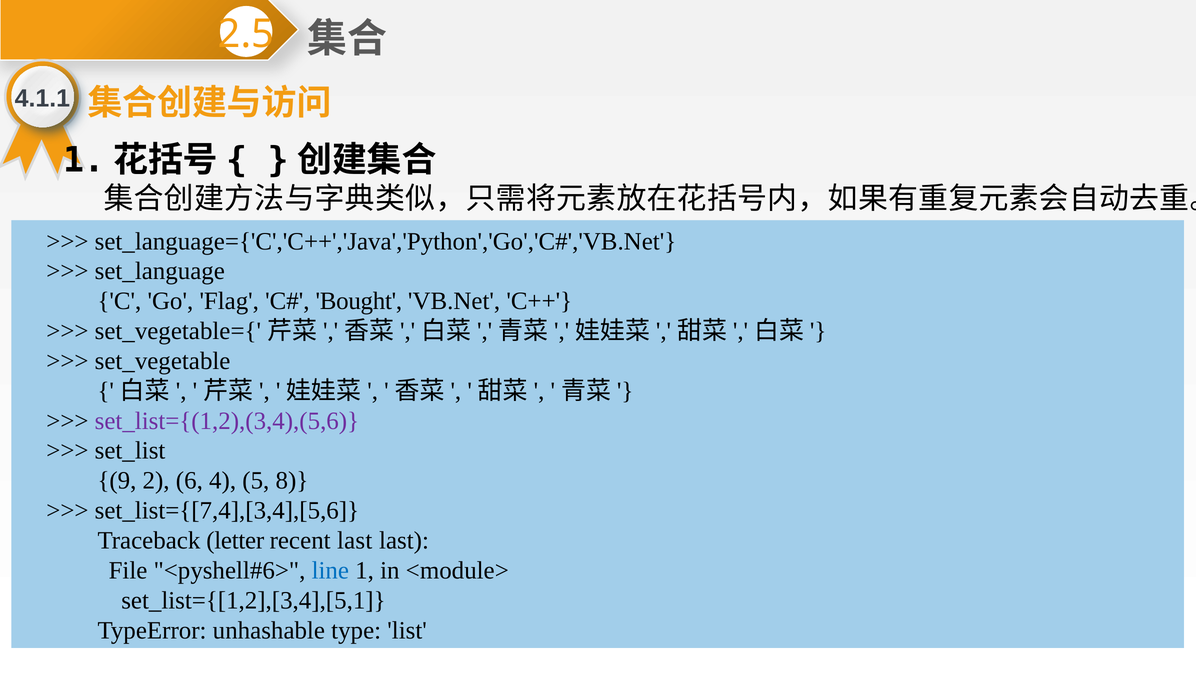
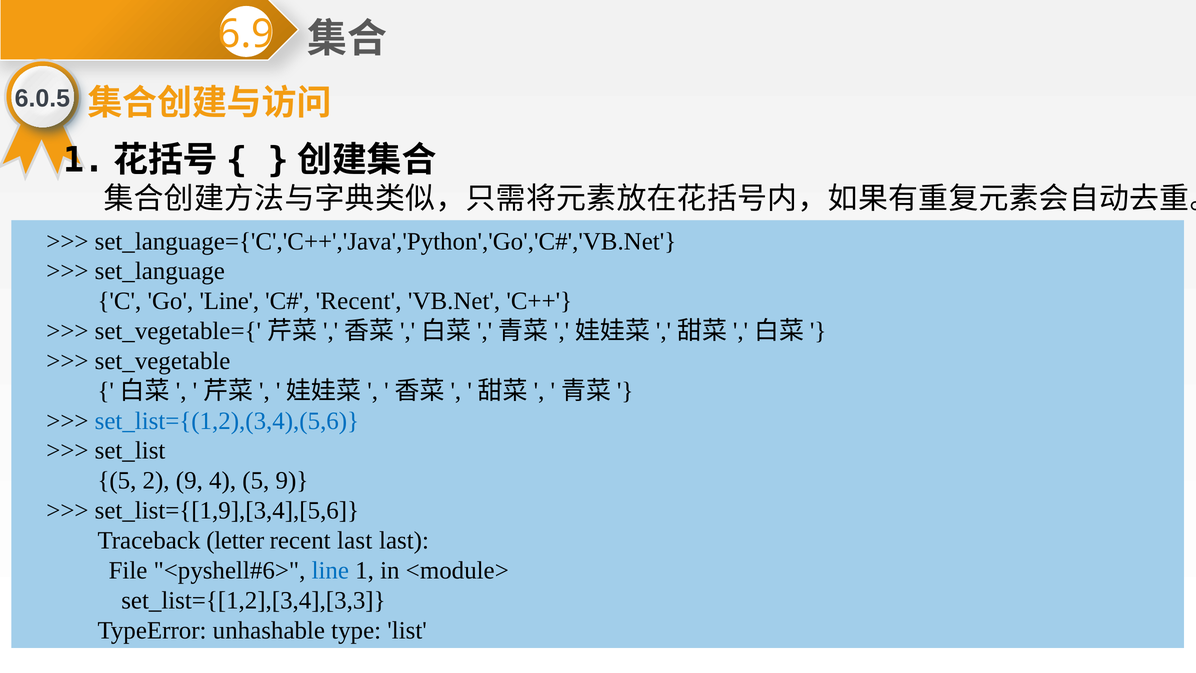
2.5: 2.5 -> 6.9
4.1.1: 4.1.1 -> 6.0.5
Go Flag: Flag -> Line
Bought at (359, 301): Bought -> Recent
set_list={(1,2),(3,4),(5,6 colour: purple -> blue
9 at (117, 480): 9 -> 5
2 6: 6 -> 9
5 8: 8 -> 9
set_list={[7,4],[3,4],[5,6: set_list={[7,4],[3,4],[5,6 -> set_list={[1,9],[3,4],[5,6
set_list={[1,2],[3,4],[5,1: set_list={[1,2],[3,4],[5,1 -> set_list={[1,2],[3,4],[3,3
